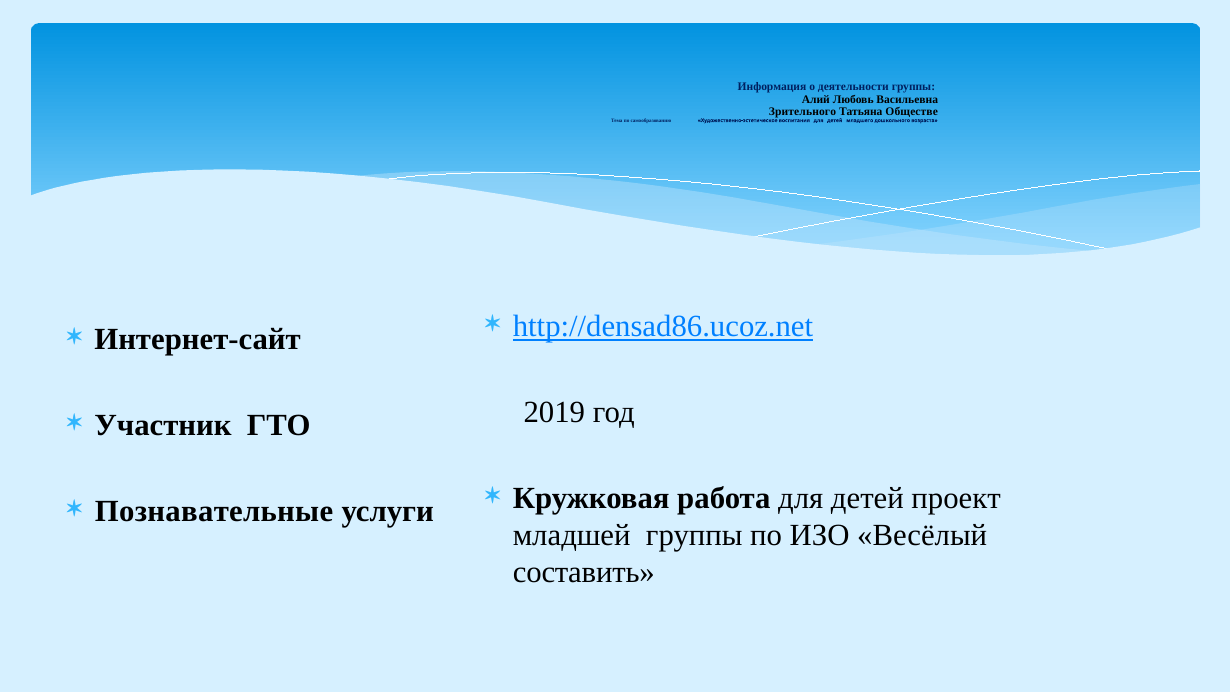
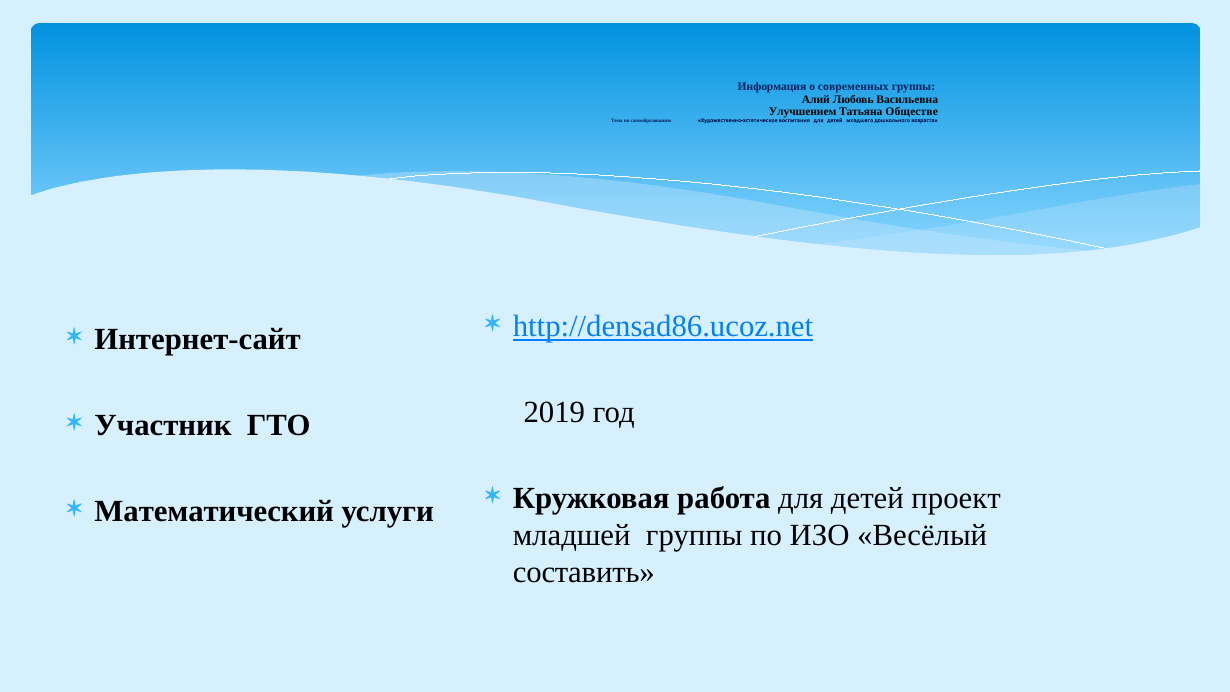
деятельности: деятельности -> современных
Зрительного: Зрительного -> Улучшением
Познавательные: Познавательные -> Математический
